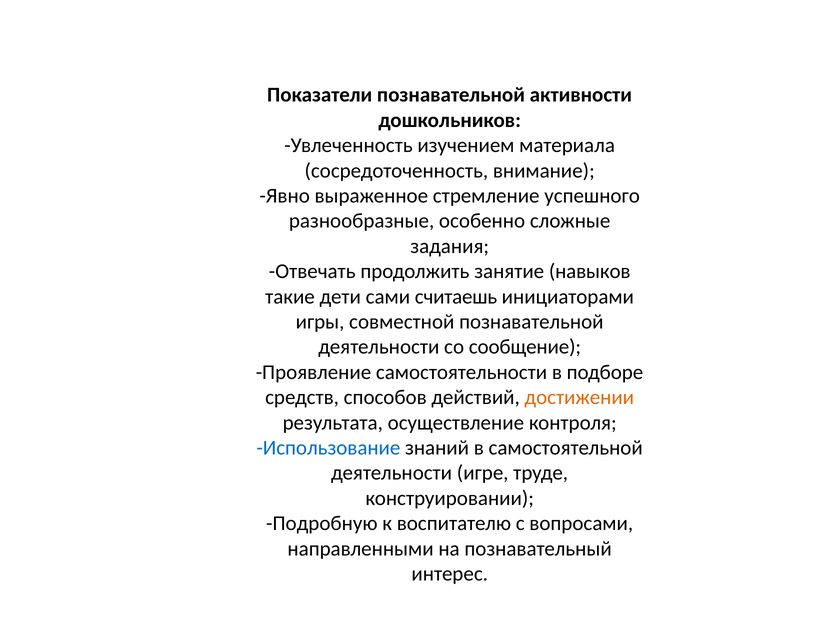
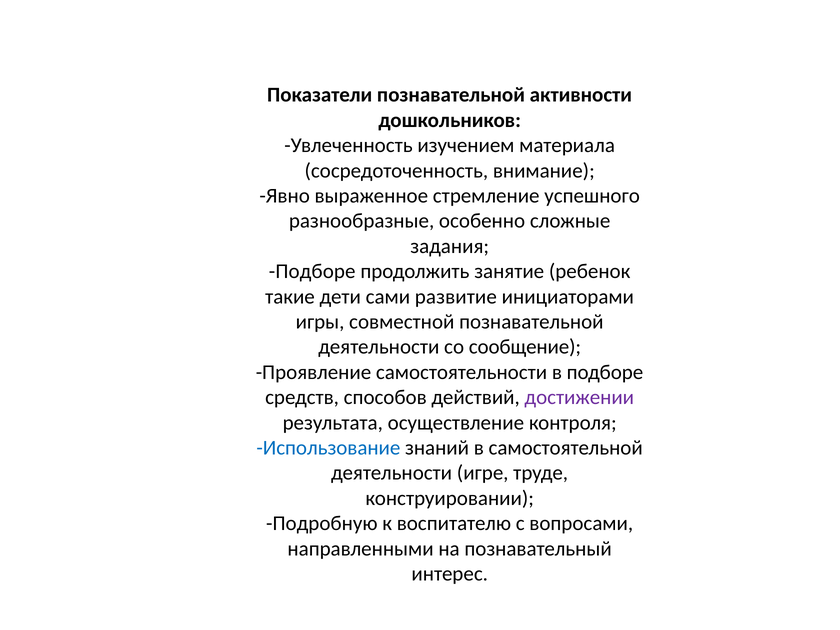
Отвечать at (312, 271): Отвечать -> Подборе
навыков: навыков -> ребенок
считаешь: считаешь -> развитие
достижении colour: orange -> purple
